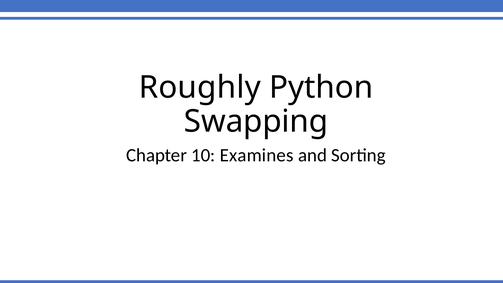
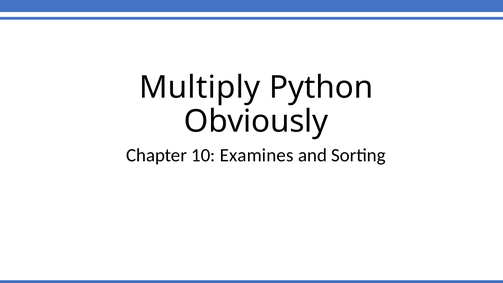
Roughly: Roughly -> Multiply
Swapping: Swapping -> Obviously
